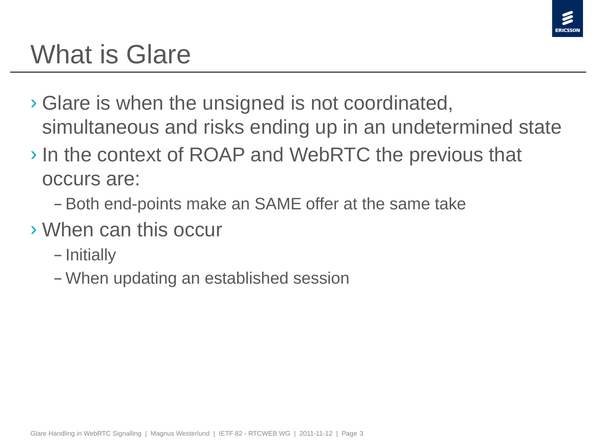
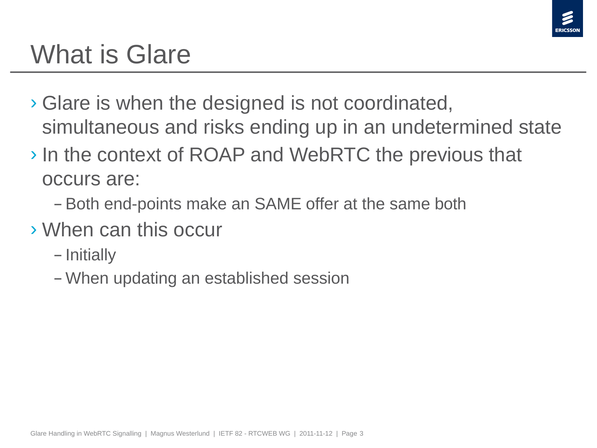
unsigned: unsigned -> designed
same take: take -> both
